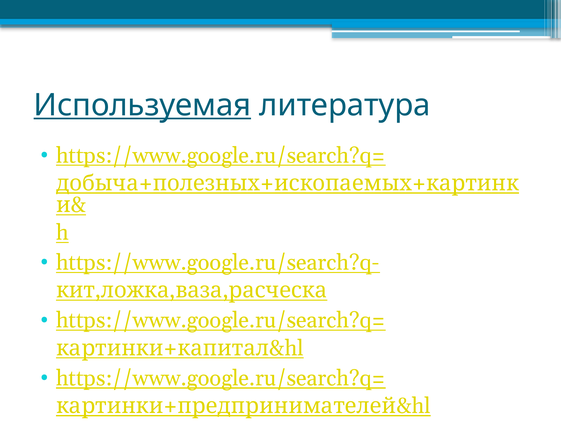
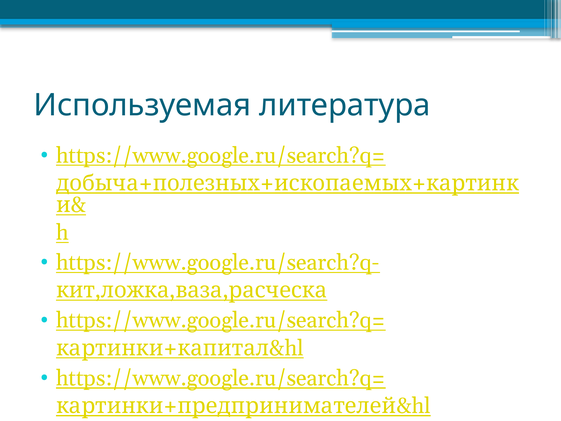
Используемая underline: present -> none
